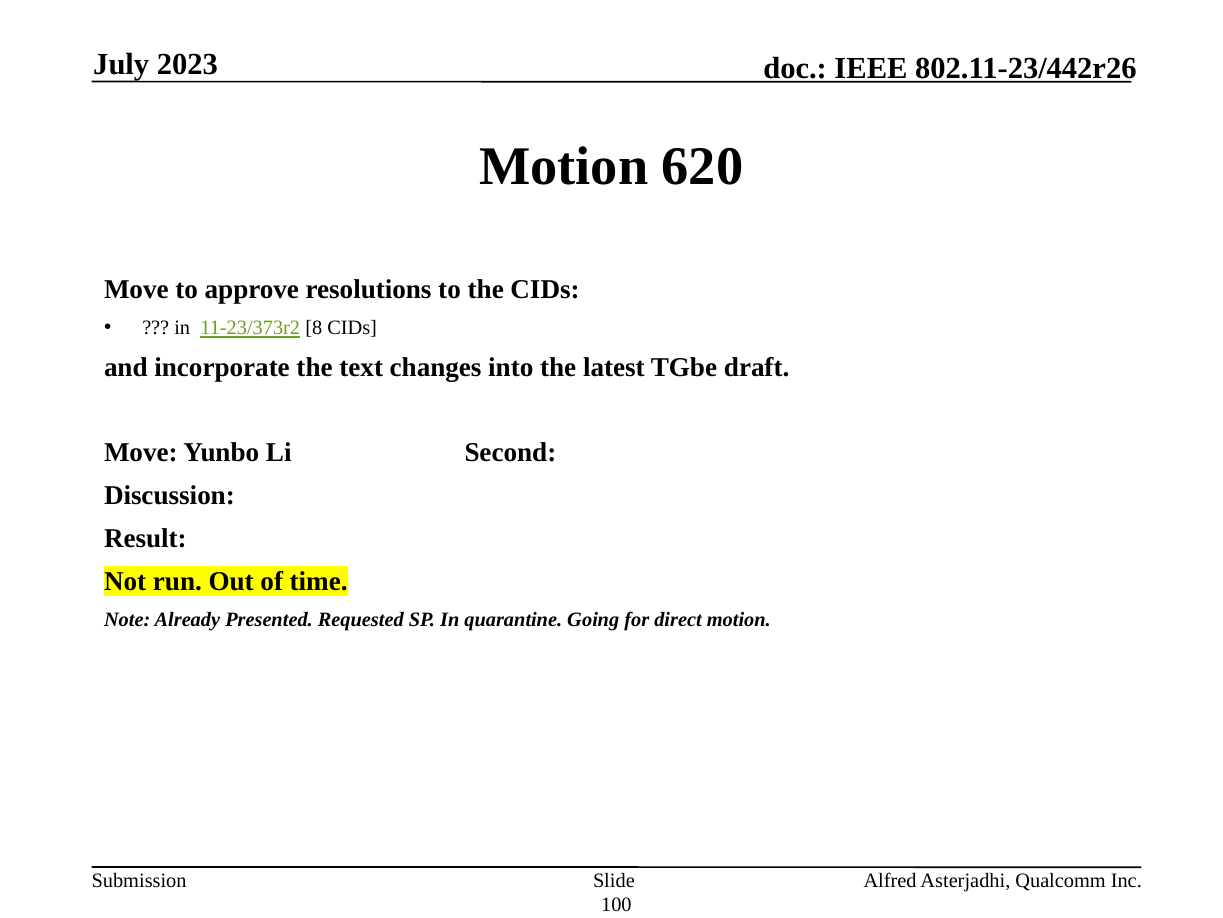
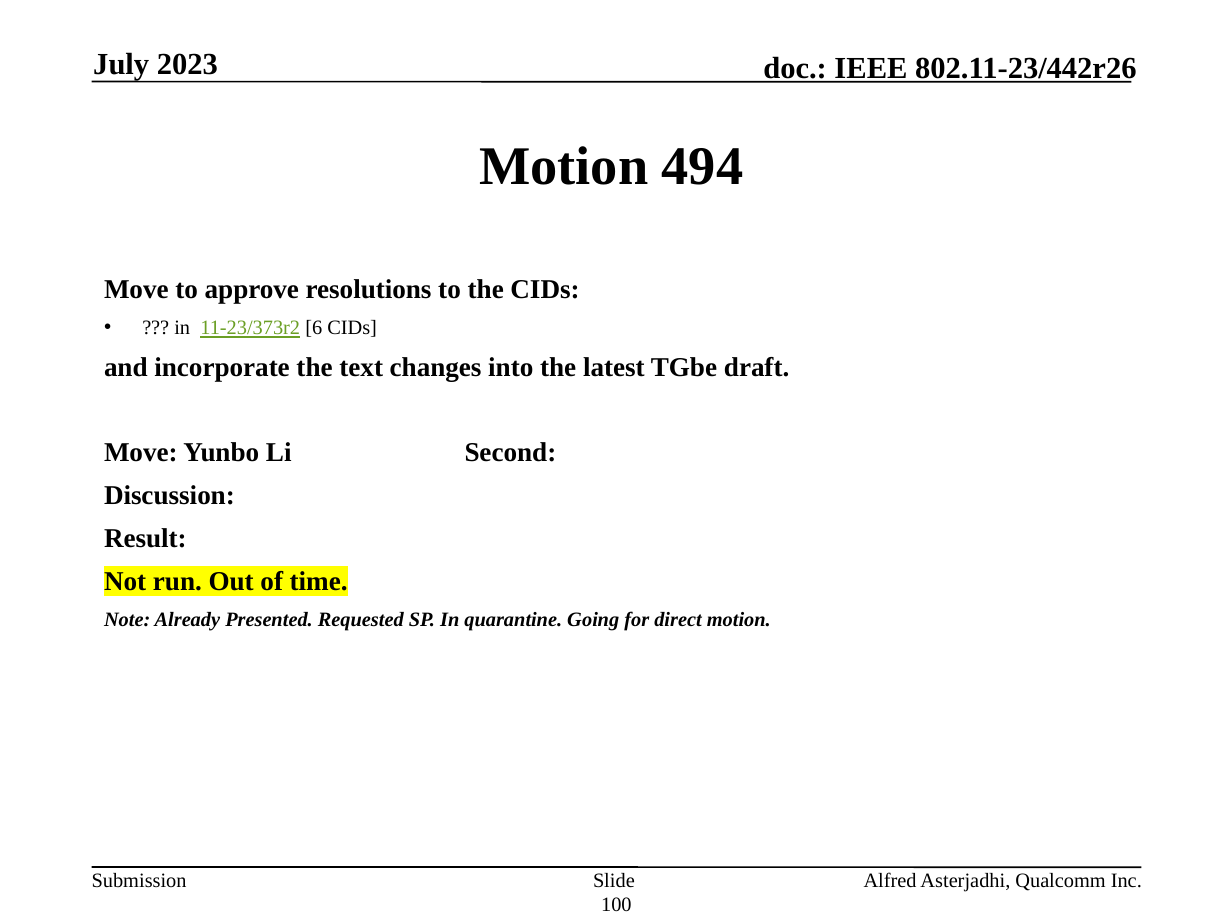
620: 620 -> 494
8: 8 -> 6
